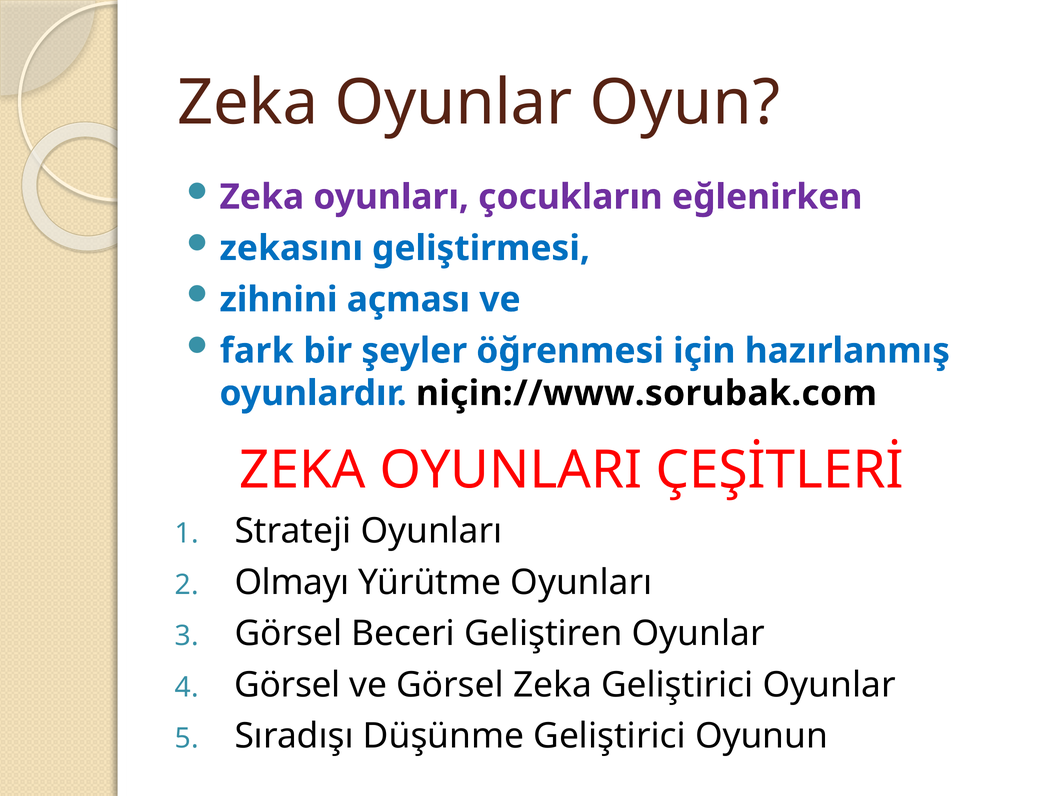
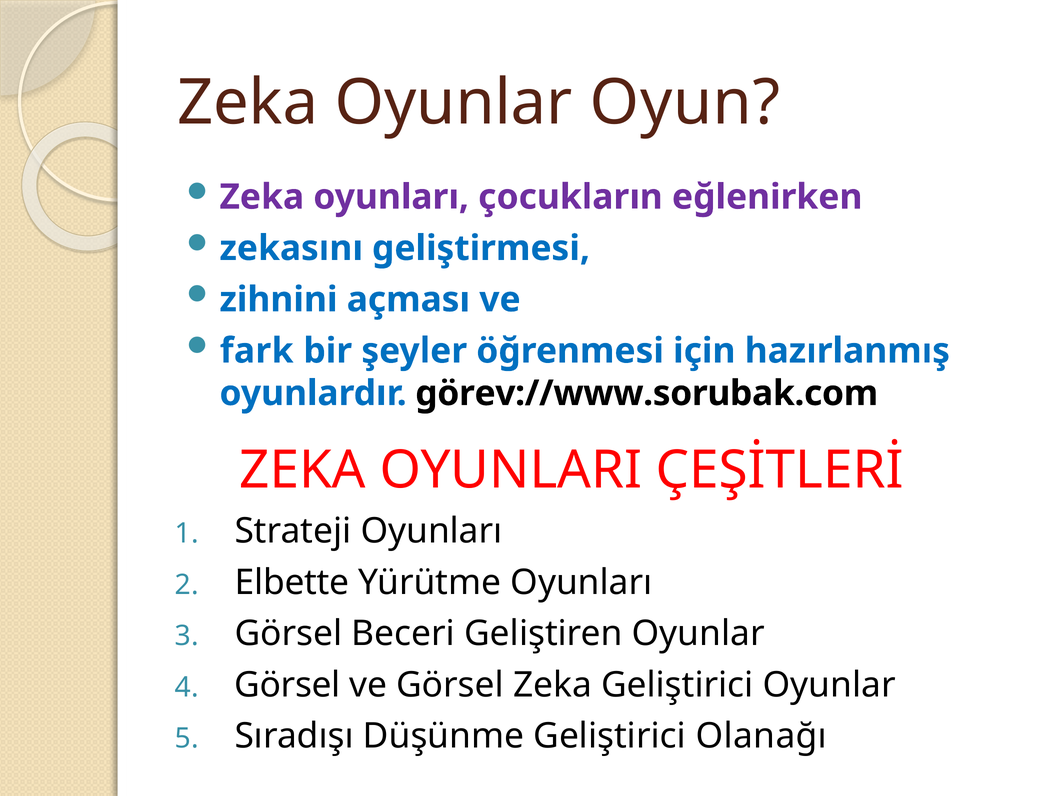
niçin://www.sorubak.com: niçin://www.sorubak.com -> görev://www.sorubak.com
Olmayı: Olmayı -> Elbette
Oyunun: Oyunun -> Olanağı
